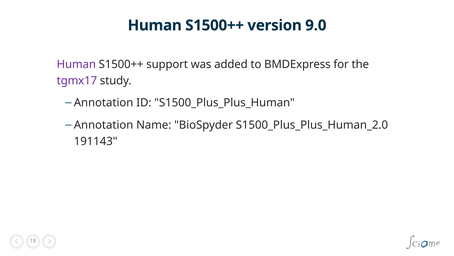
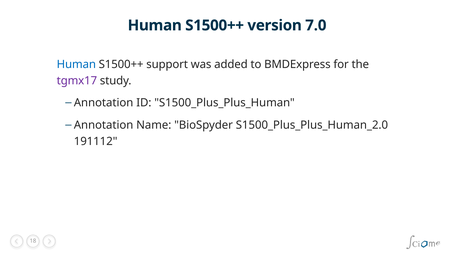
9.0: 9.0 -> 7.0
Human at (76, 64) colour: purple -> blue
191143: 191143 -> 191112
